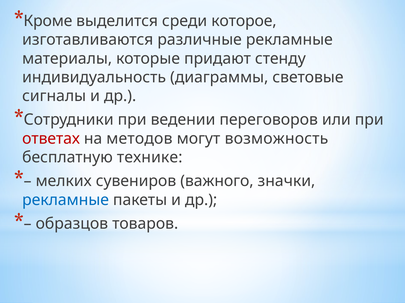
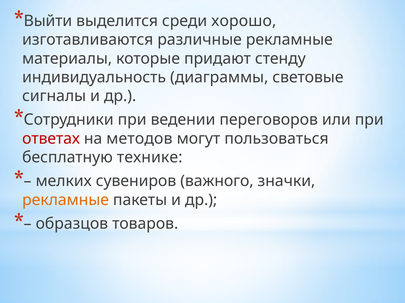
Кроме: Кроме -> Выйти
которое: которое -> хорошо
возможность: возможность -> пользоваться
рекламные at (66, 200) colour: blue -> orange
